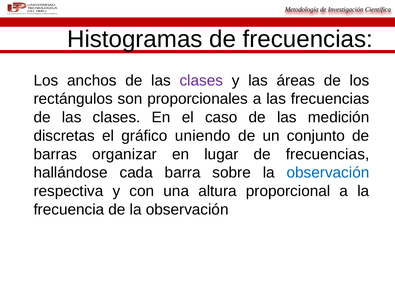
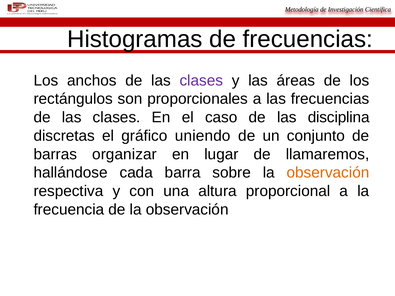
medición: medición -> disciplina
lugar de frecuencias: frecuencias -> llamaremos
observación at (328, 173) colour: blue -> orange
